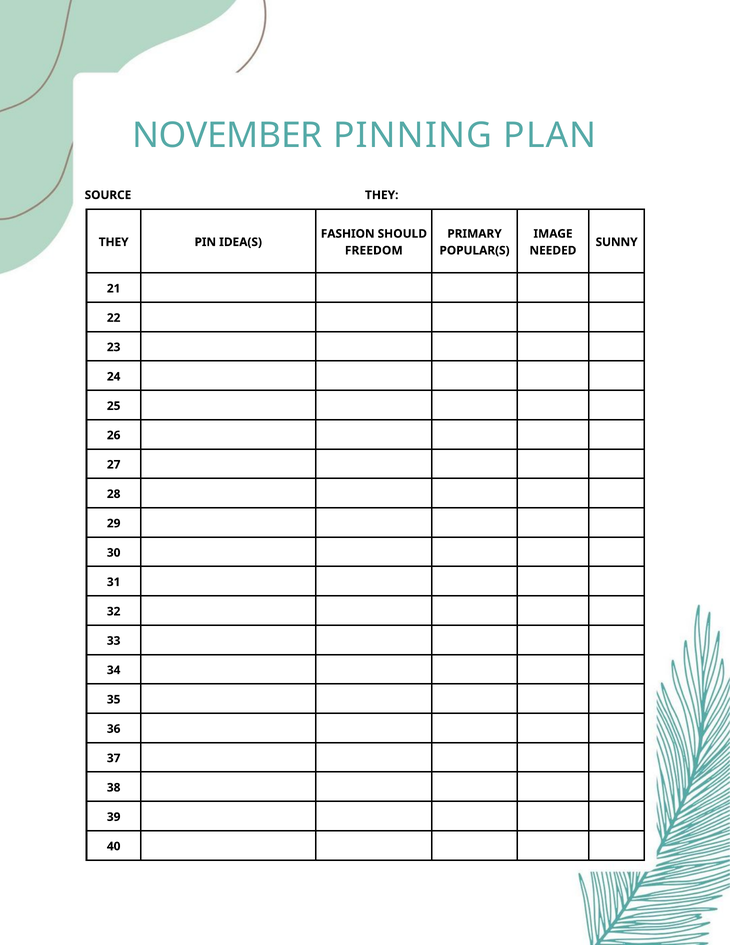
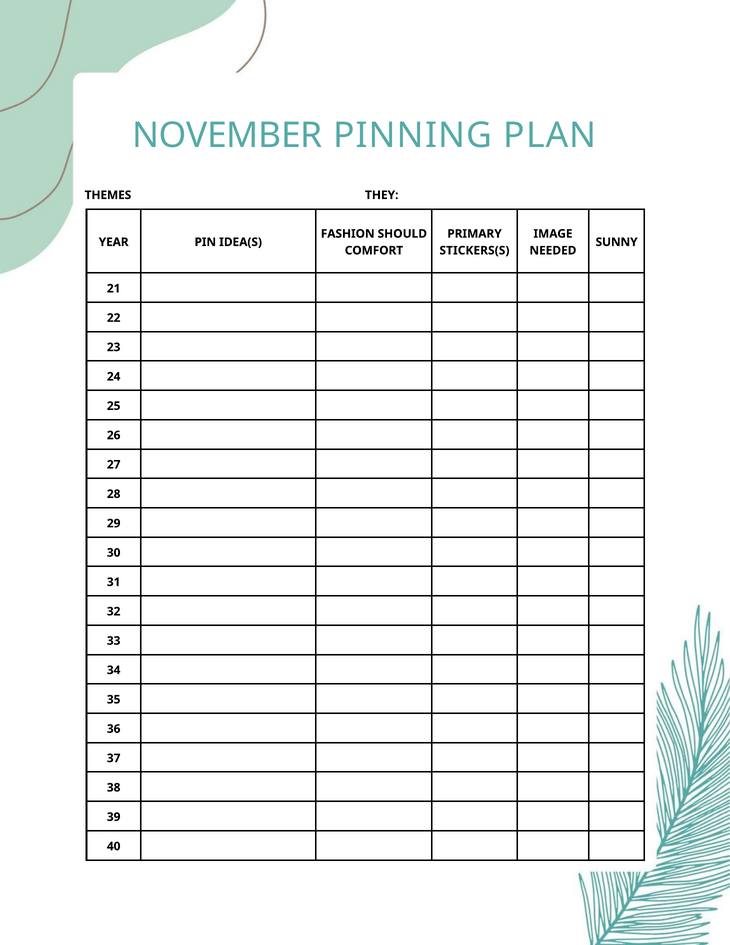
SOURCE: SOURCE -> THEMES
THEY at (114, 242): THEY -> YEAR
FREEDOM: FREEDOM -> COMFORT
POPULAR(S: POPULAR(S -> STICKERS(S
